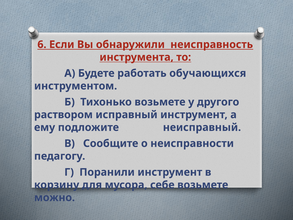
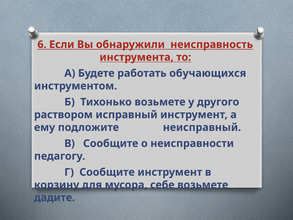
Г Поранили: Поранили -> Сообщите
можно: можно -> дадите
